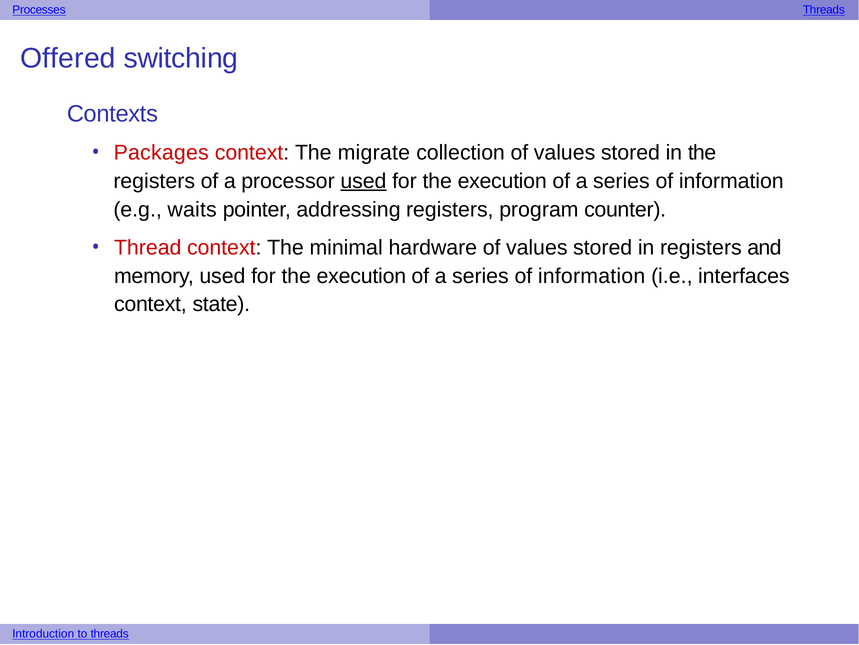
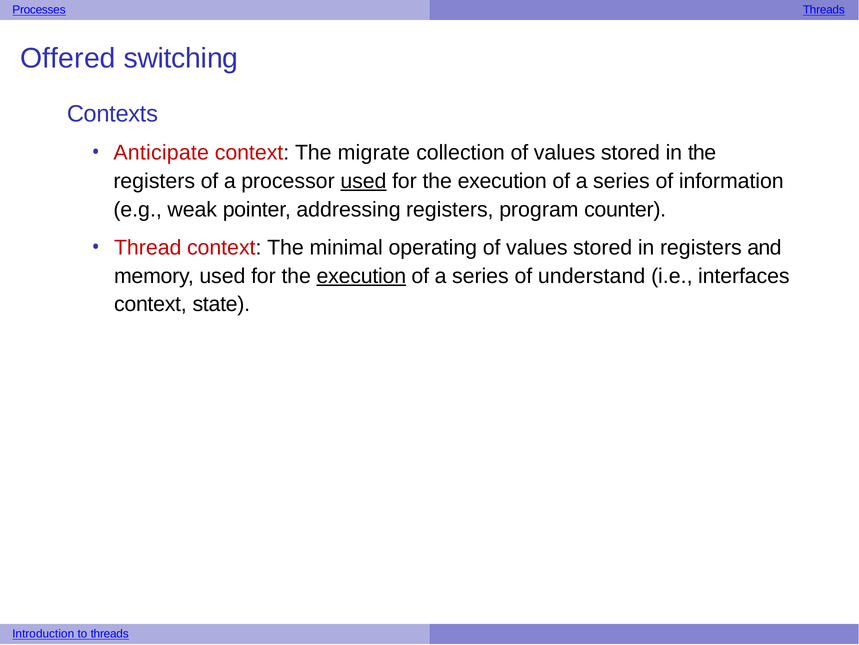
Packages: Packages -> Anticipate
waits: waits -> weak
hardware: hardware -> operating
execution at (361, 276) underline: none -> present
information at (592, 276): information -> understand
